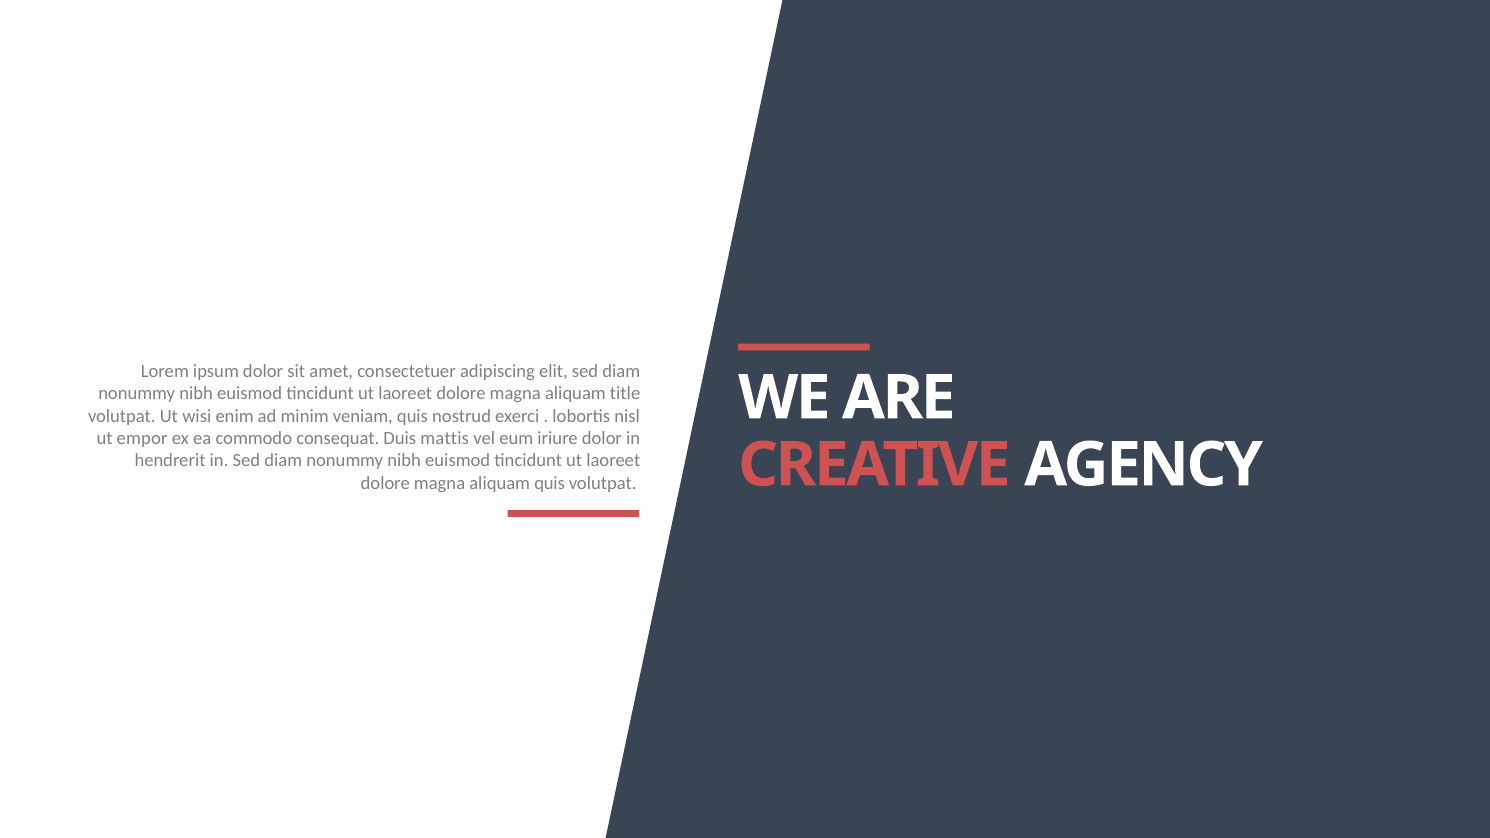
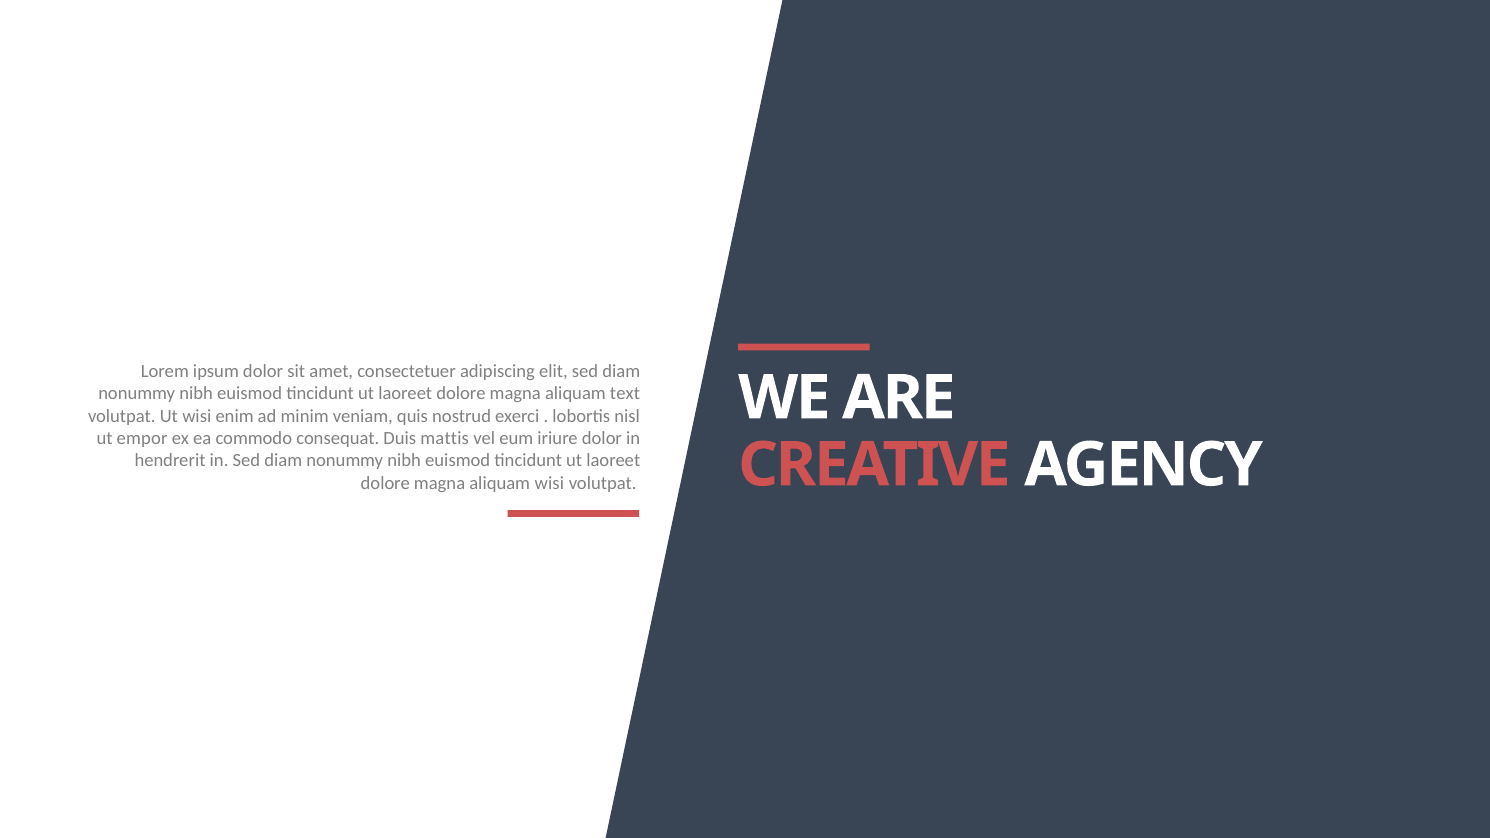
title: title -> text
aliquam quis: quis -> wisi
